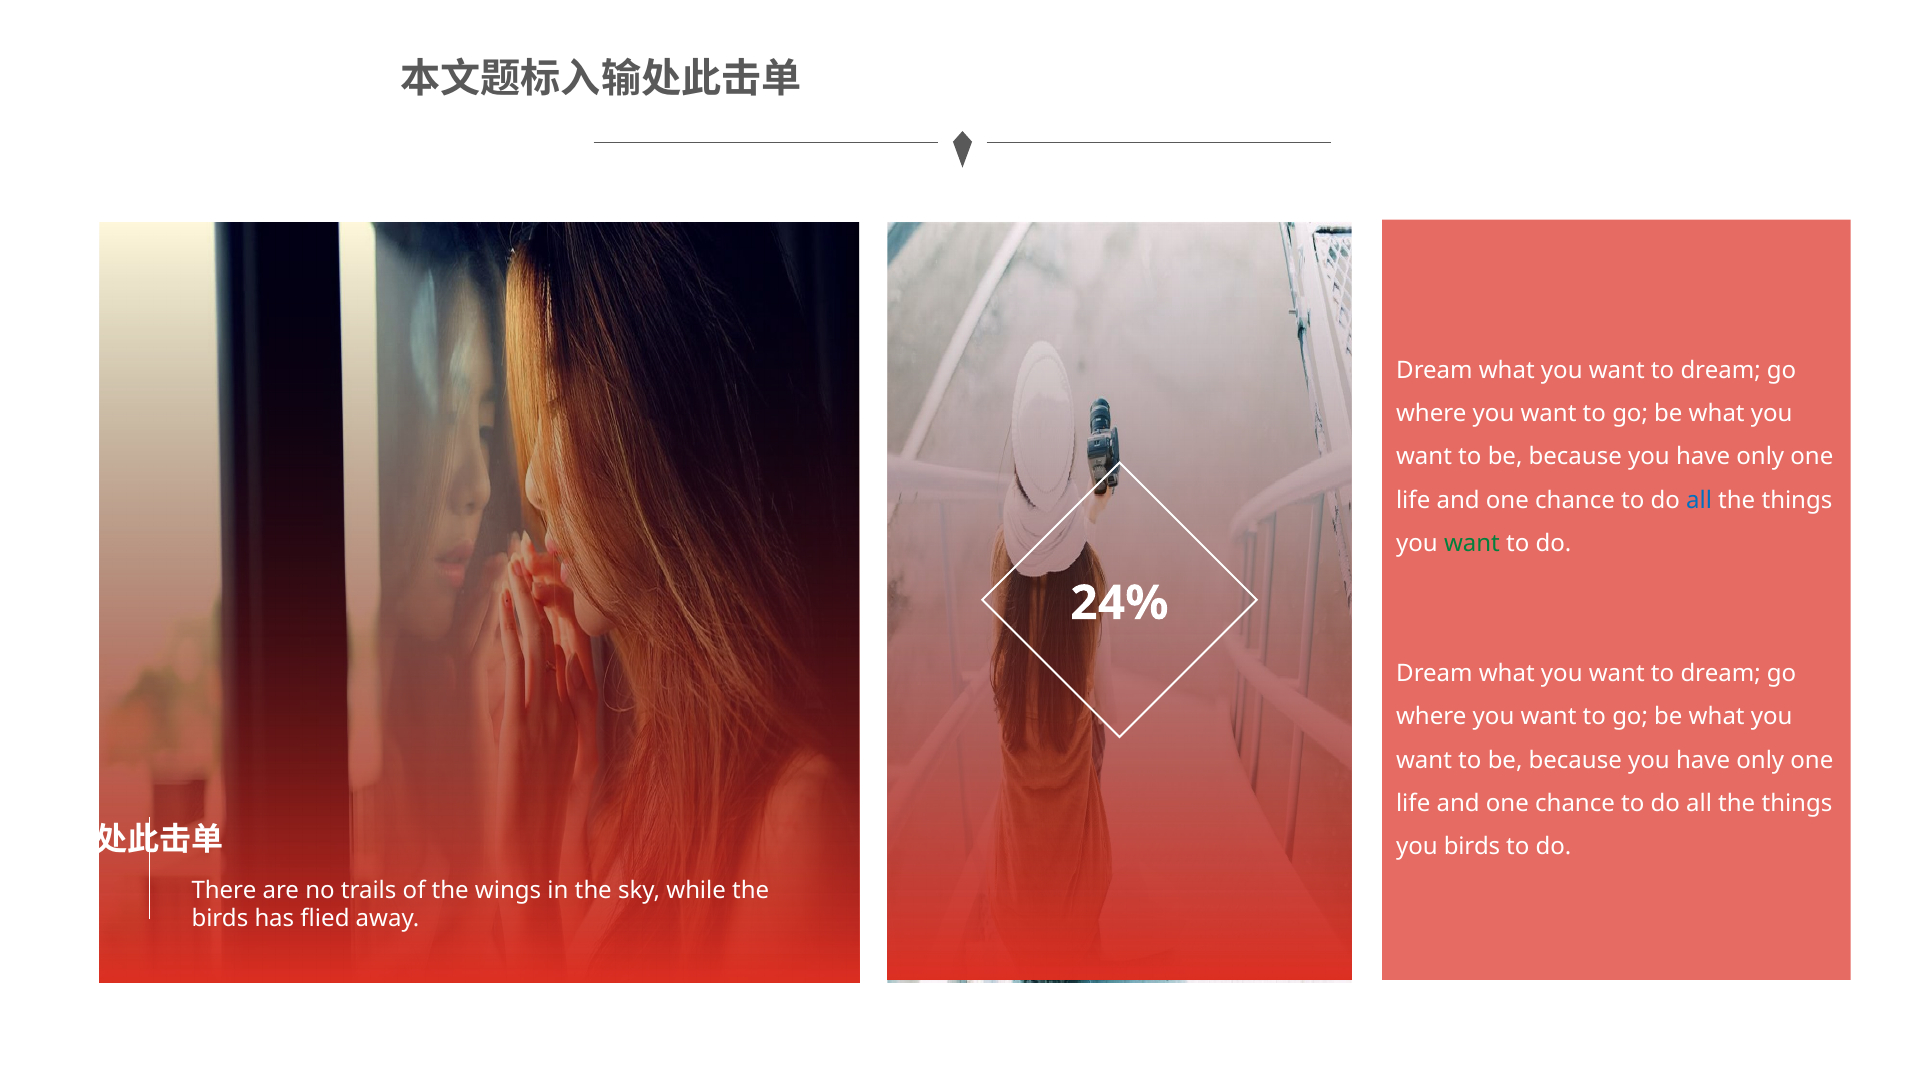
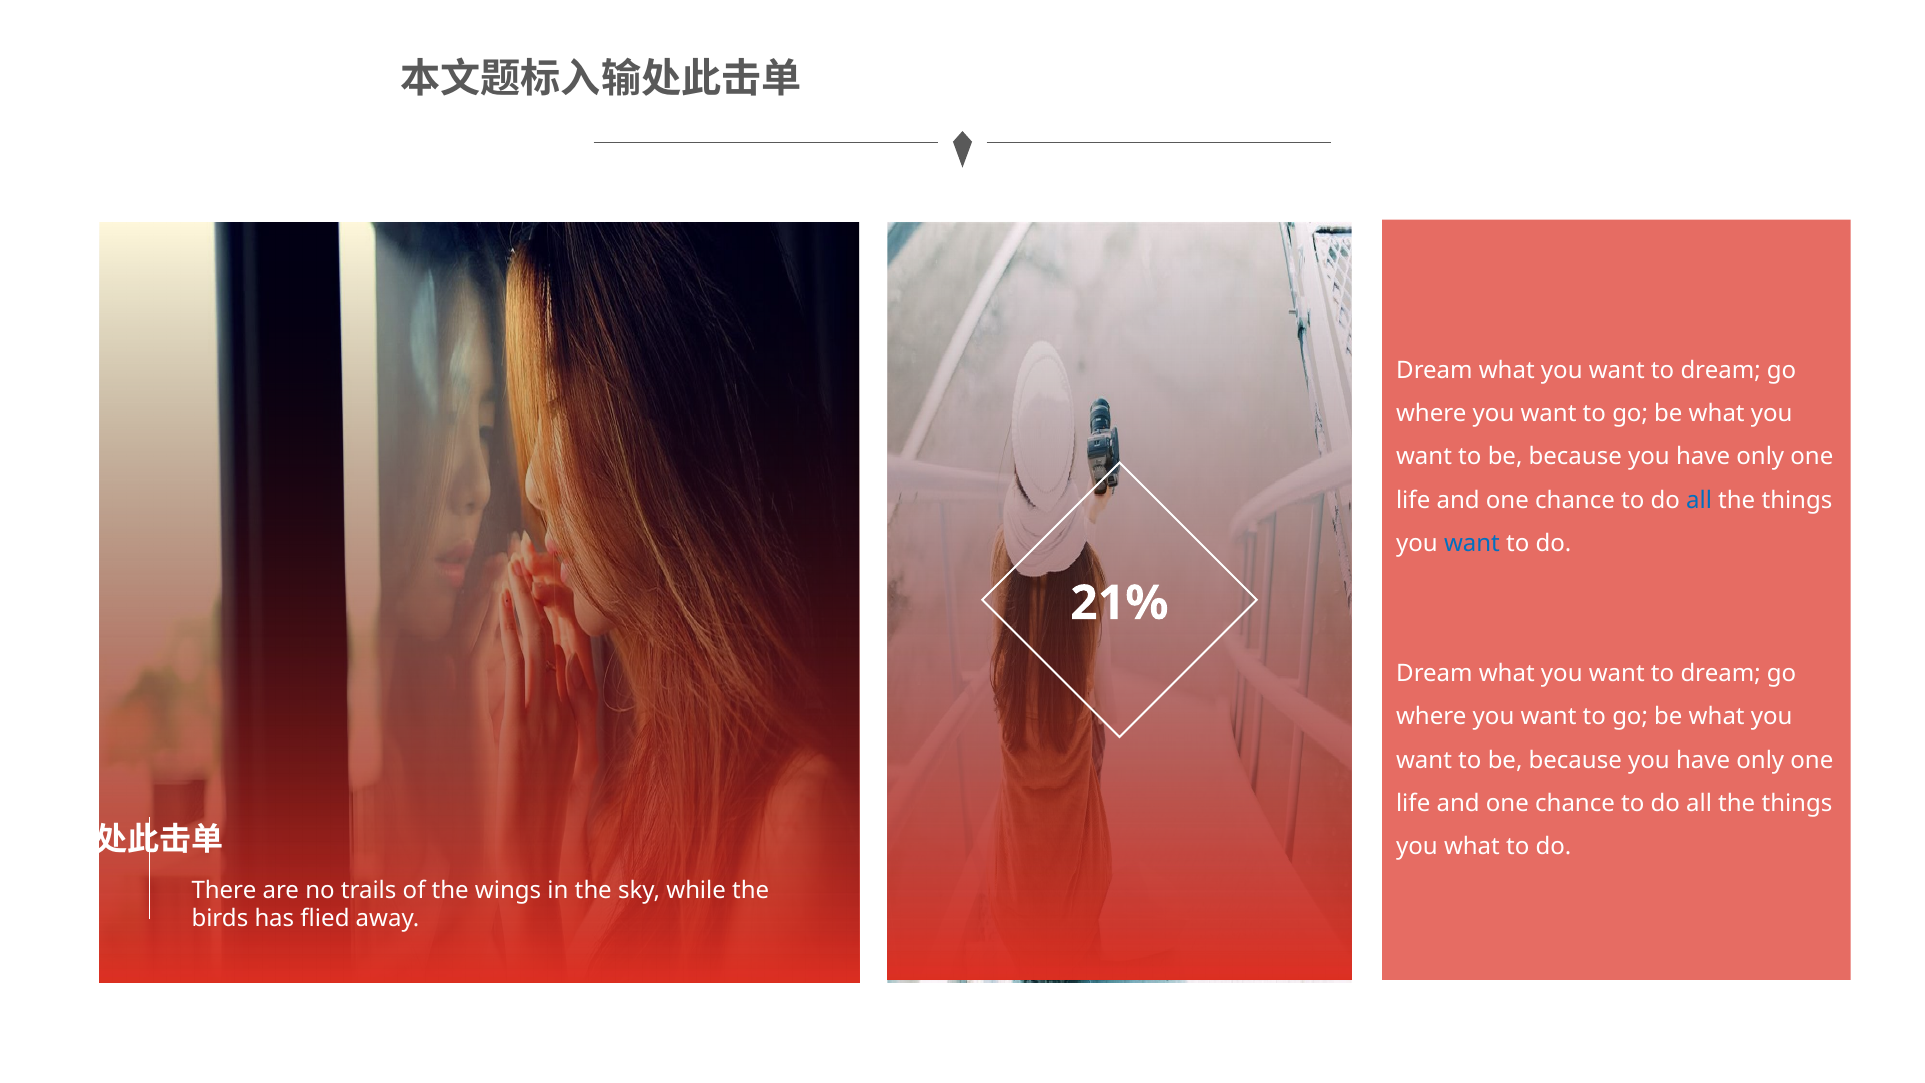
want at (1472, 544) colour: green -> blue
24%: 24% -> 21%
you birds: birds -> what
